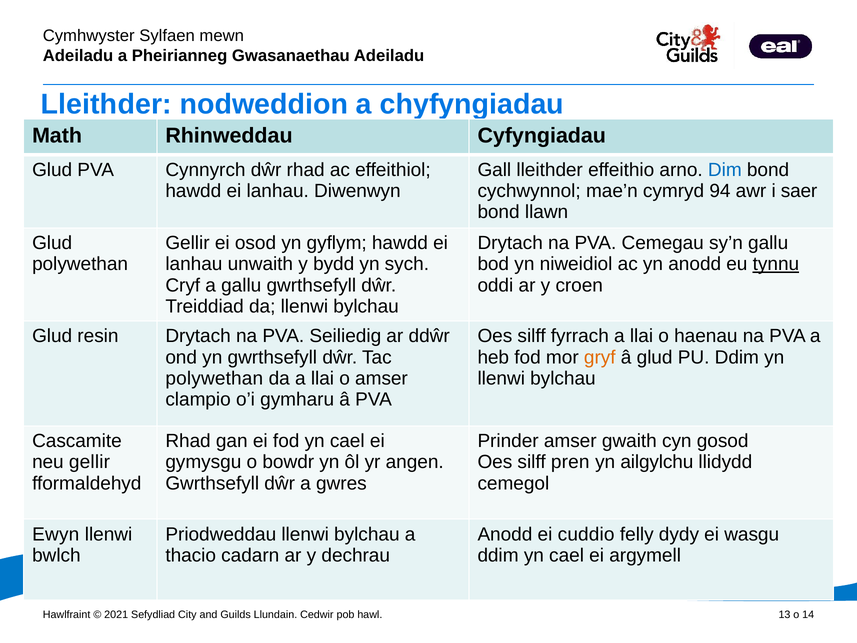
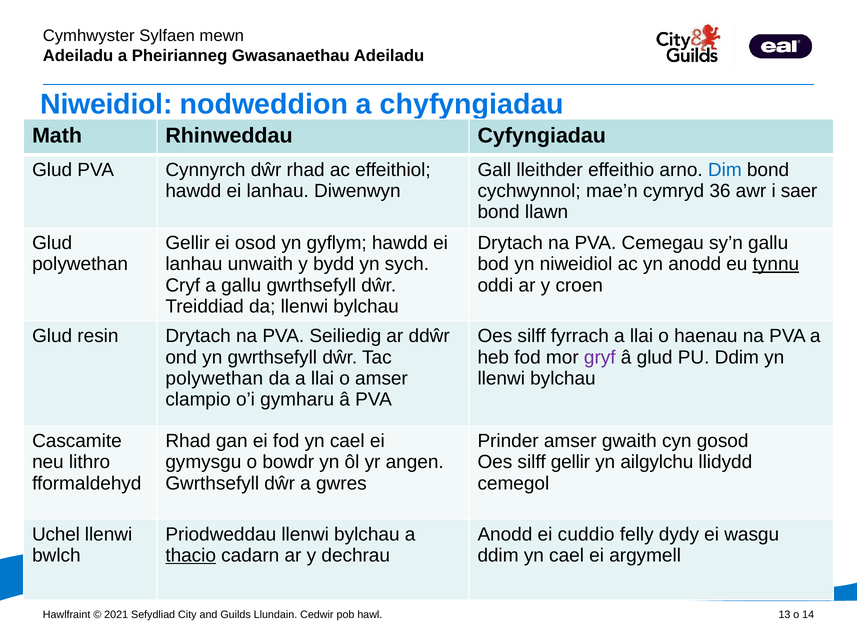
Lleithder at (106, 104): Lleithder -> Niweidiol
94: 94 -> 36
gryf colour: orange -> purple
neu gellir: gellir -> lithro
silff pren: pren -> gellir
Ewyn: Ewyn -> Uchel
thacio underline: none -> present
